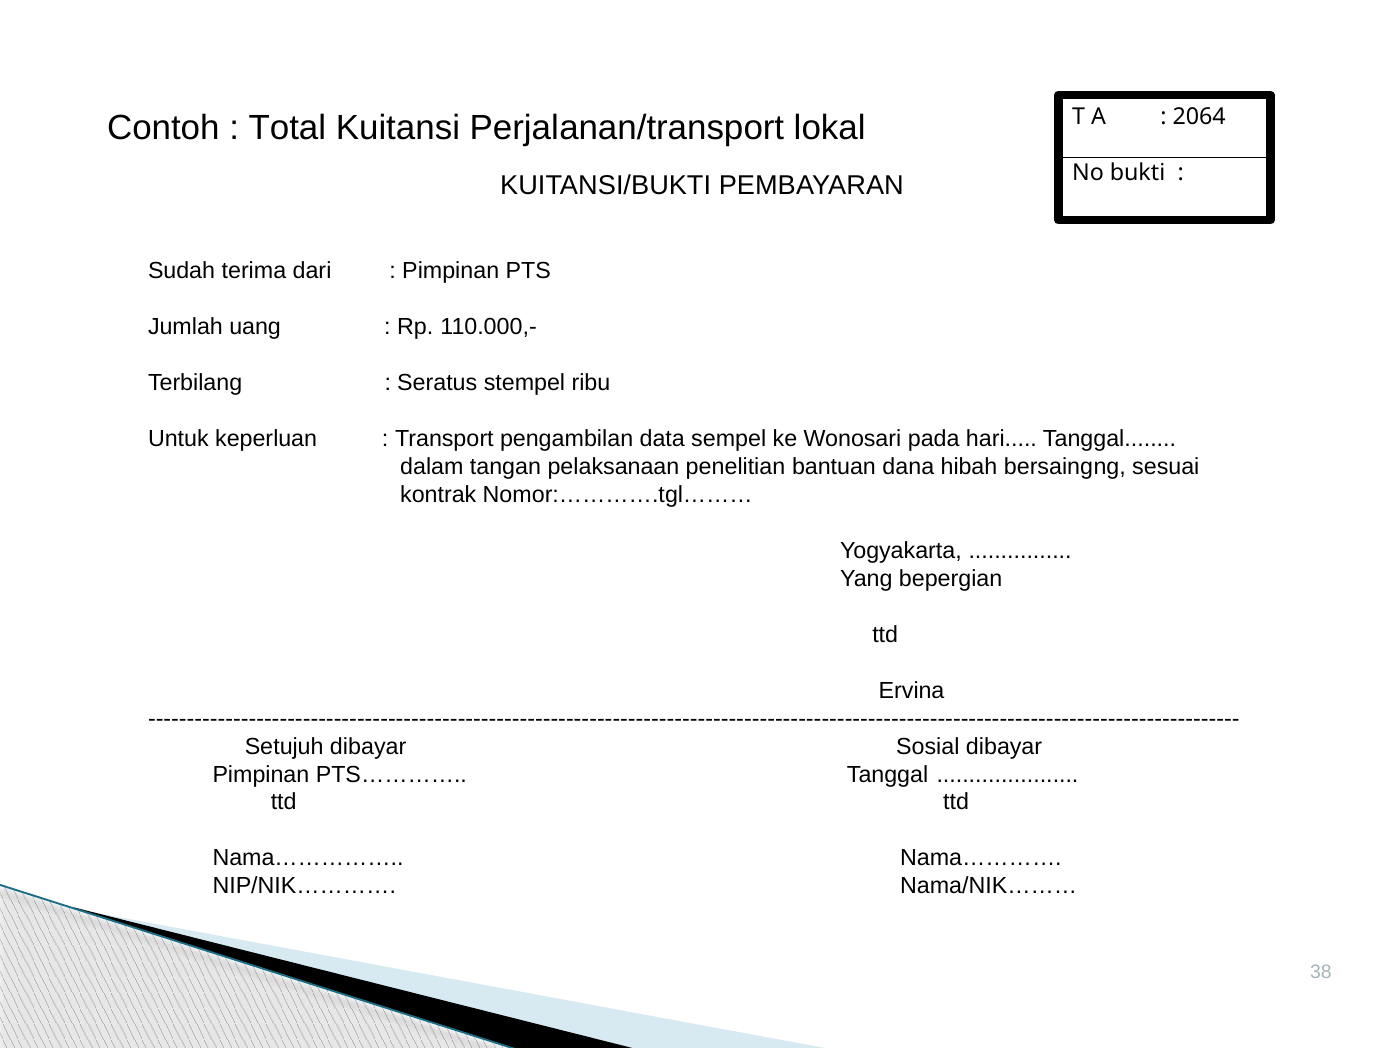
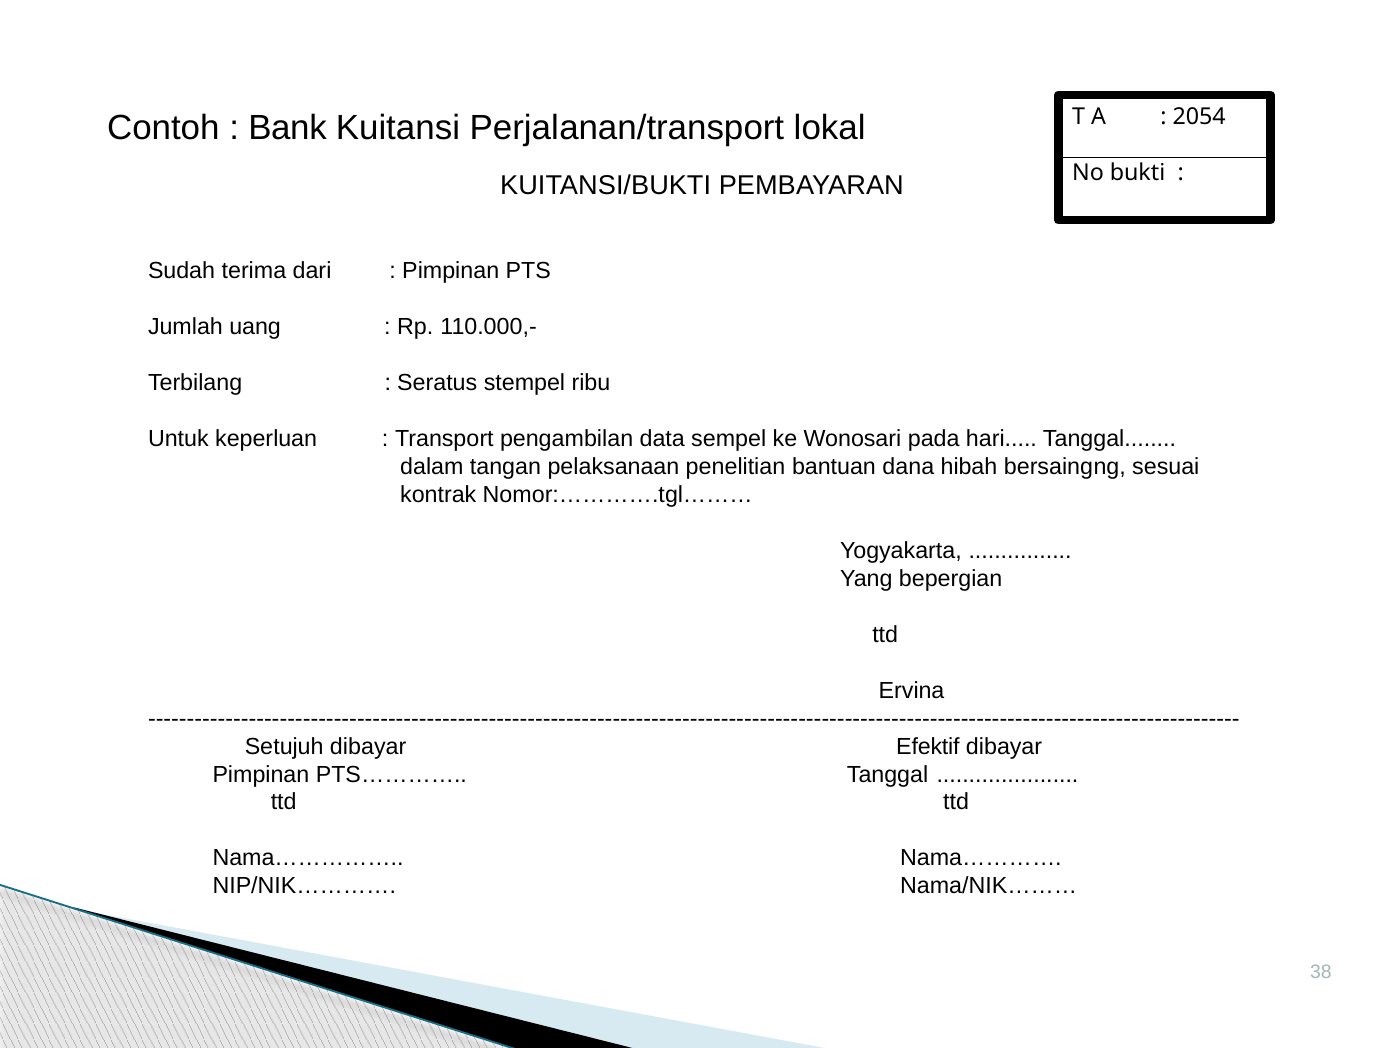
Total: Total -> Bank
2064: 2064 -> 2054
Sosial: Sosial -> Efektif
